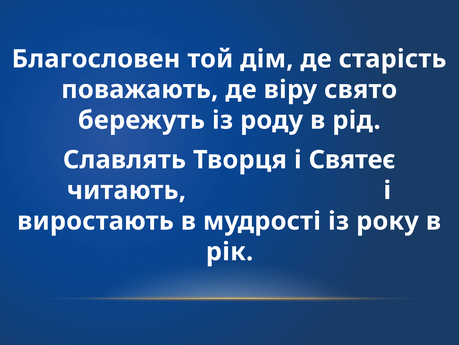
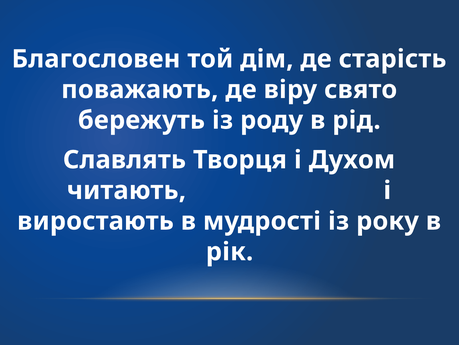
Святеє: Святеє -> Духом
